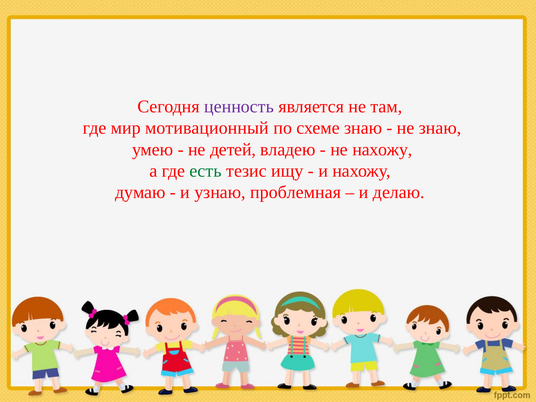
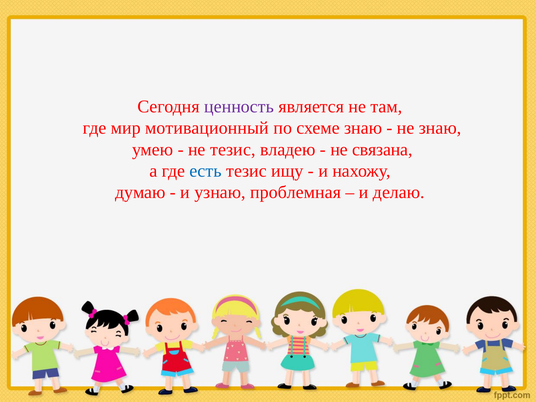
не детей: детей -> тезис
не нахожу: нахожу -> связана
есть colour: green -> blue
